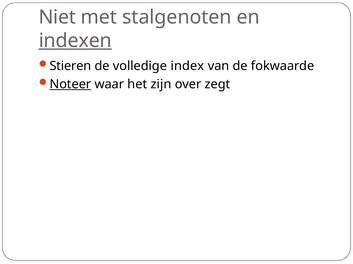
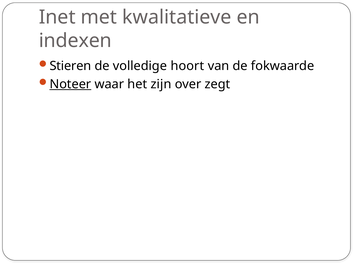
Niet: Niet -> Inet
stalgenoten: stalgenoten -> kwalitatieve
indexen underline: present -> none
index: index -> hoort
